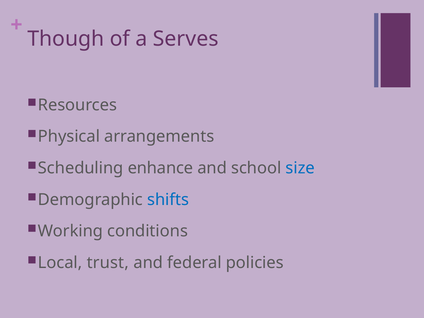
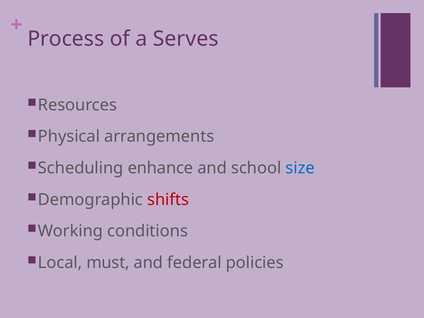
Though: Though -> Process
shifts colour: blue -> red
trust: trust -> must
